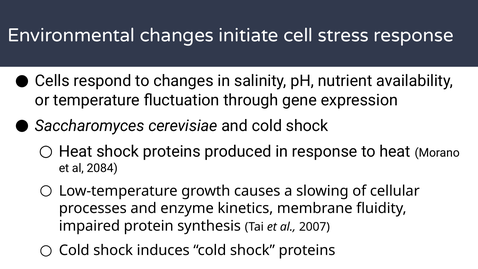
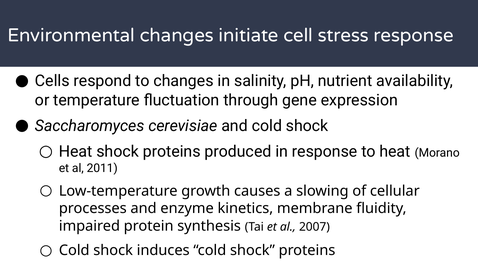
2084: 2084 -> 2011
